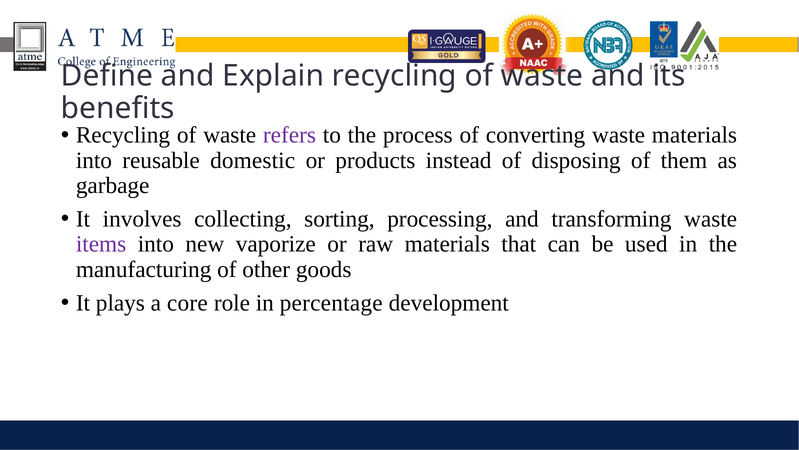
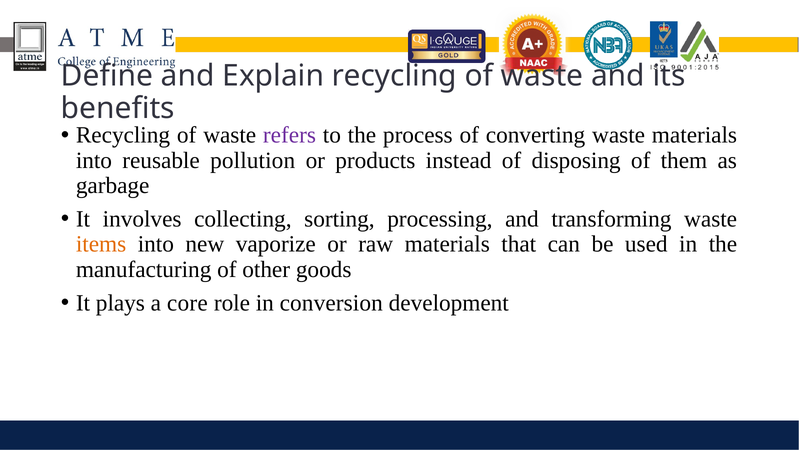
domestic: domestic -> pollution
items colour: purple -> orange
percentage: percentage -> conversion
